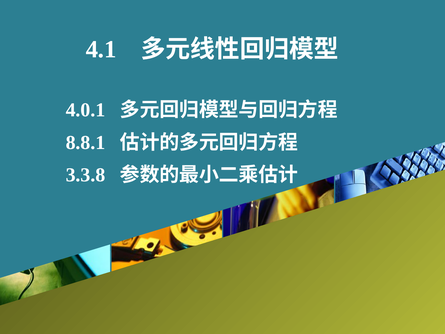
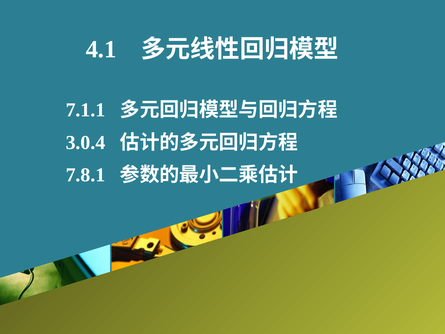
4.0.1: 4.0.1 -> 7.1.1
8.8.1: 8.8.1 -> 3.0.4
3.3.8: 3.3.8 -> 7.8.1
